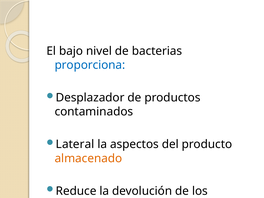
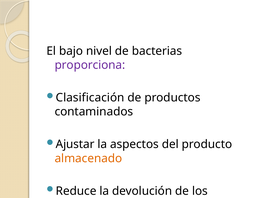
proporciona colour: blue -> purple
Desplazador: Desplazador -> Clasificación
Lateral: Lateral -> Ajustar
